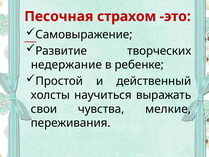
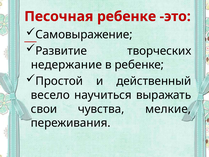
Песочная страхом: страхом -> ребенке
холсты: холсты -> весело
